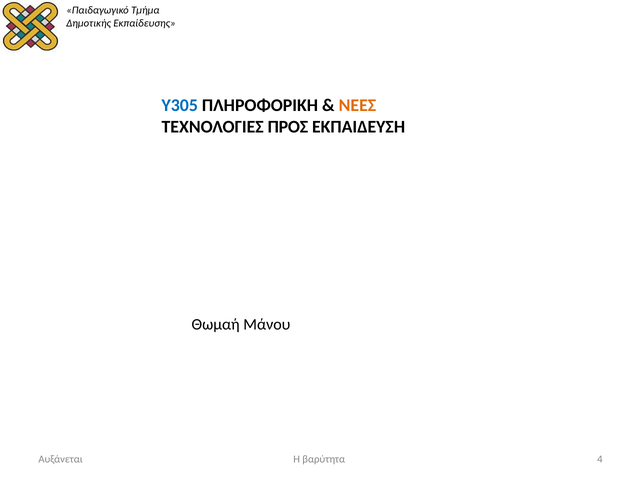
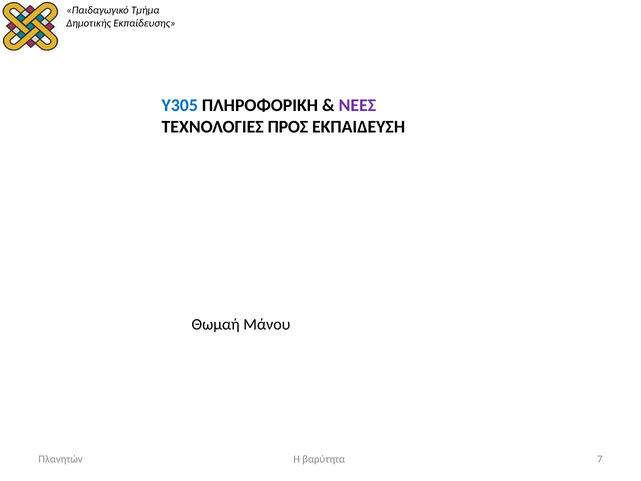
ΝΕΕΣ colour: orange -> purple
4: 4 -> 7
Αυξάνεται: Αυξάνεται -> Πλανητών
